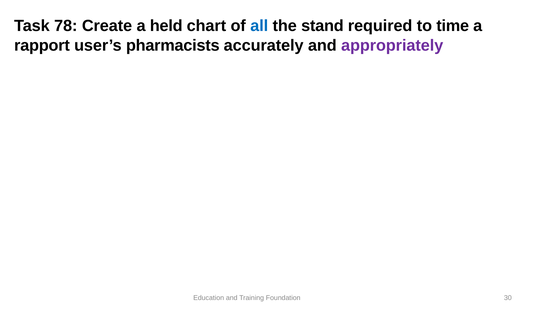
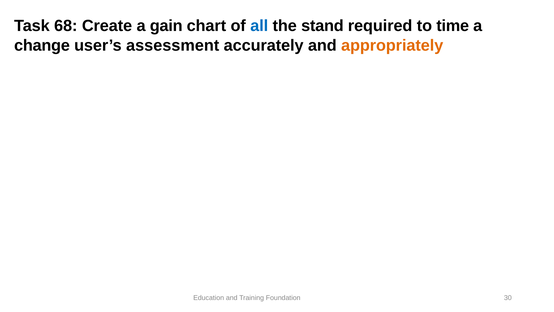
78: 78 -> 68
held: held -> gain
rapport: rapport -> change
pharmacists: pharmacists -> assessment
appropriately colour: purple -> orange
